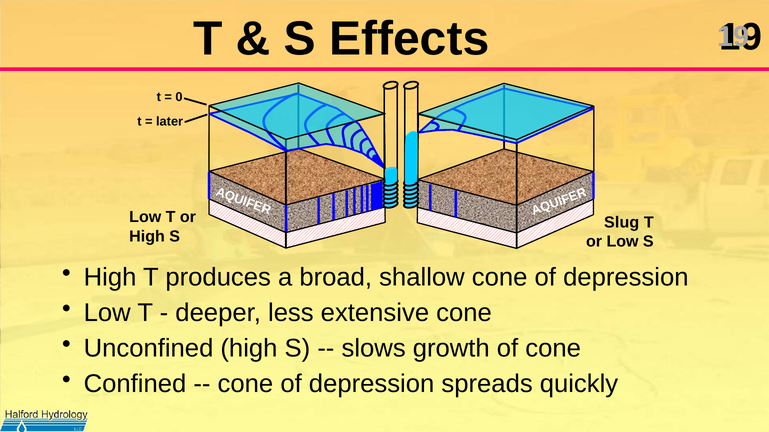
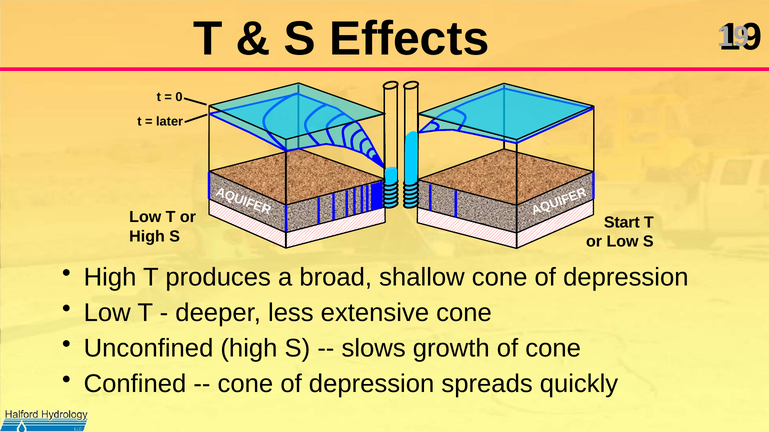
Slug: Slug -> Start
